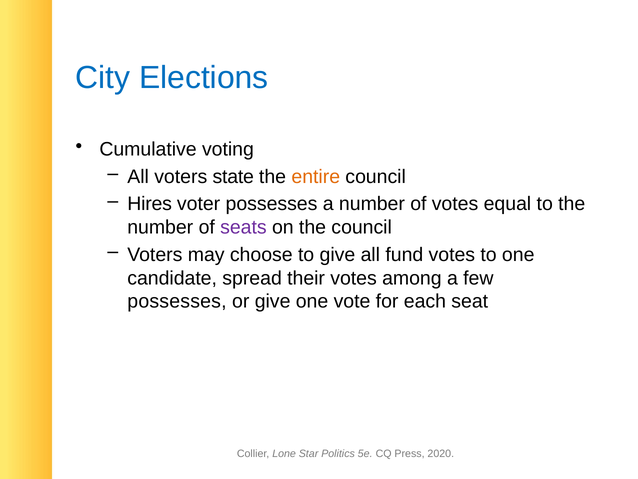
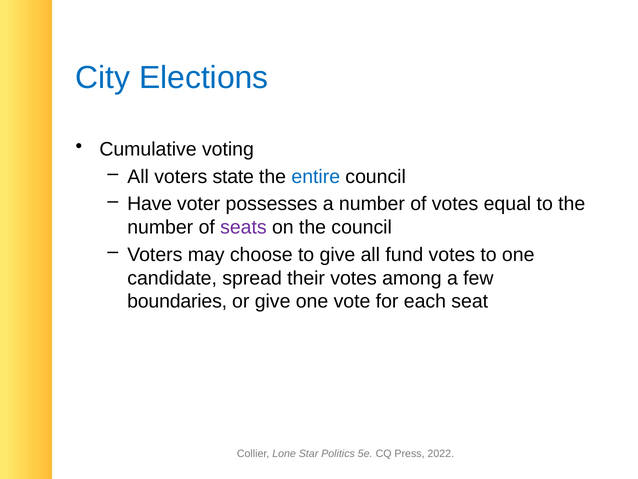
entire colour: orange -> blue
Hires: Hires -> Have
possesses at (177, 301): possesses -> boundaries
2020: 2020 -> 2022
